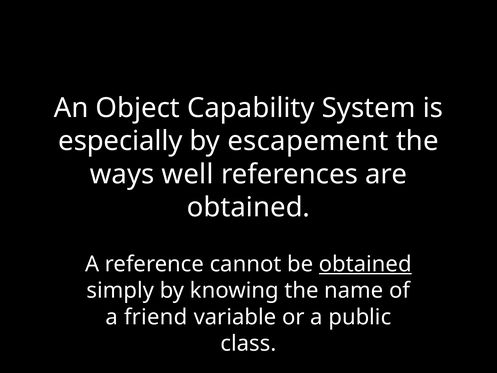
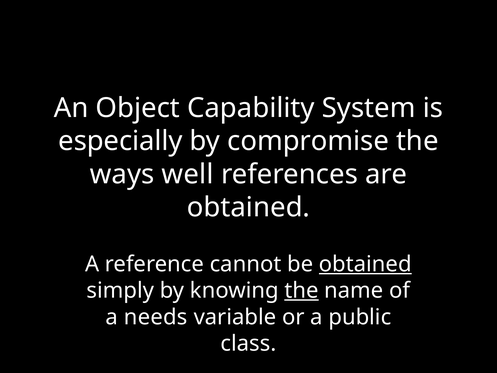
escapement: escapement -> compromise
the at (302, 290) underline: none -> present
friend: friend -> needs
